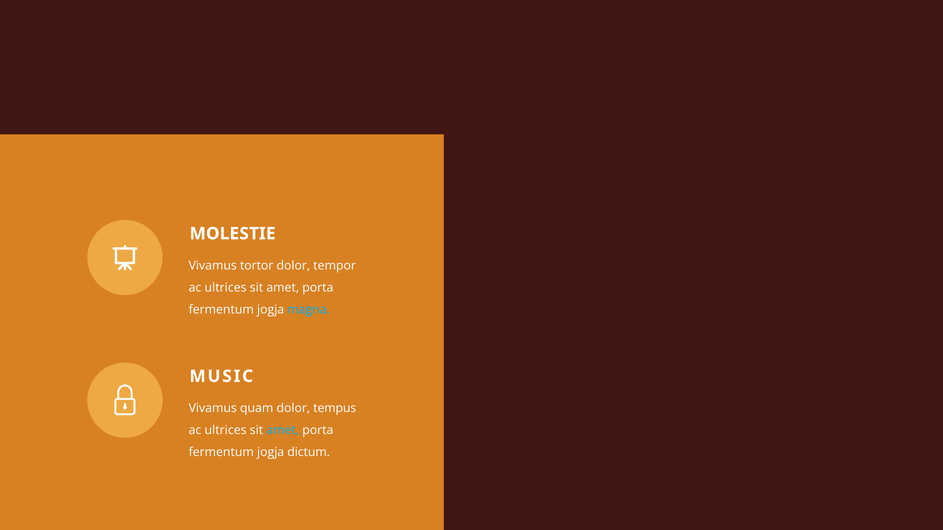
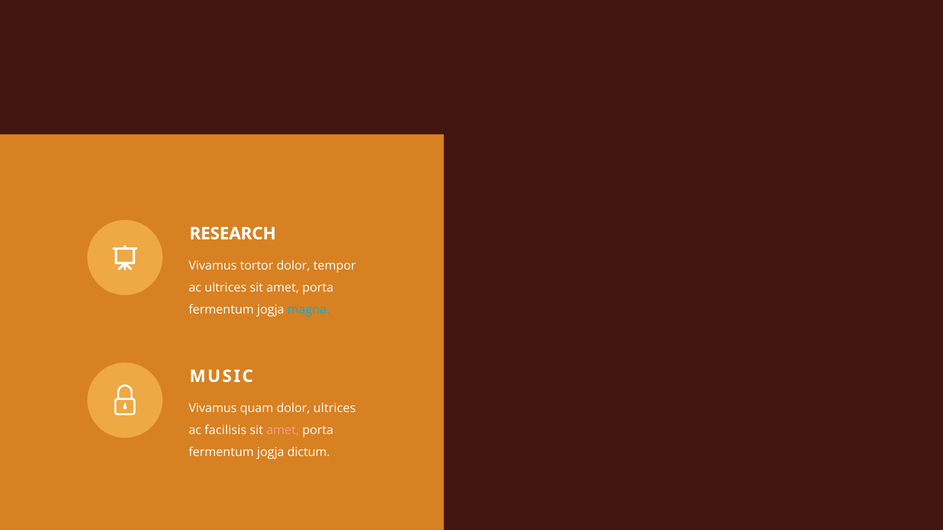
MOLESTIE: MOLESTIE -> RESEARCH
dolor tempus: tempus -> ultrices
ultrices at (226, 431): ultrices -> facilisis
amet at (283, 431) colour: light blue -> pink
